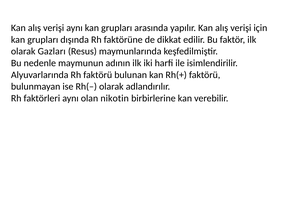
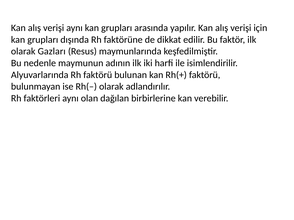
nikotin: nikotin -> dağılan
